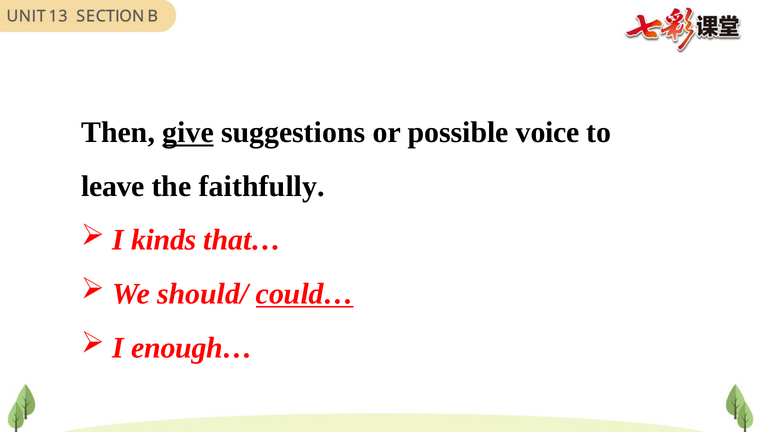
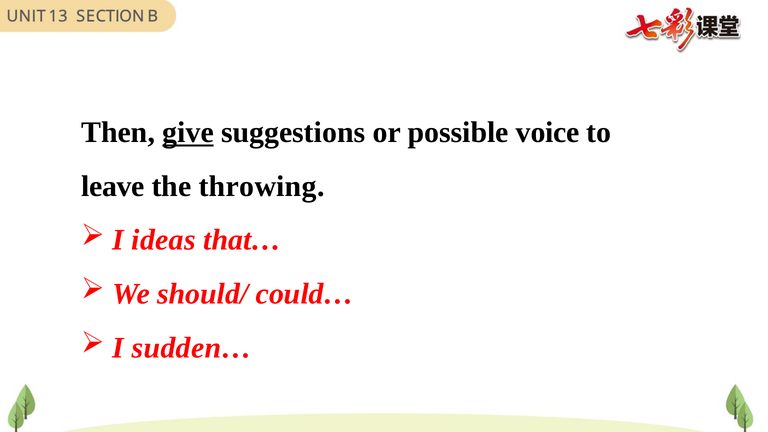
faithfully: faithfully -> throwing
kinds: kinds -> ideas
could… underline: present -> none
enough…: enough… -> sudden…
